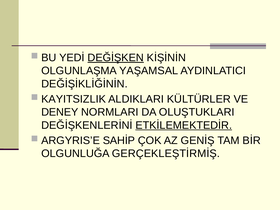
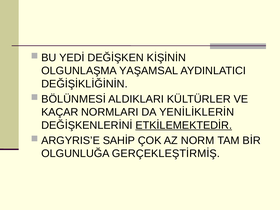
DEĞİŞKEN underline: present -> none
KAYITSIZLIK: KAYITSIZLIK -> BÖLÜNMESİ
DENEY: DENEY -> KAÇAR
OLUŞTUKLARI: OLUŞTUKLARI -> YENİLİKLERİN
GENİŞ: GENİŞ -> NORM
